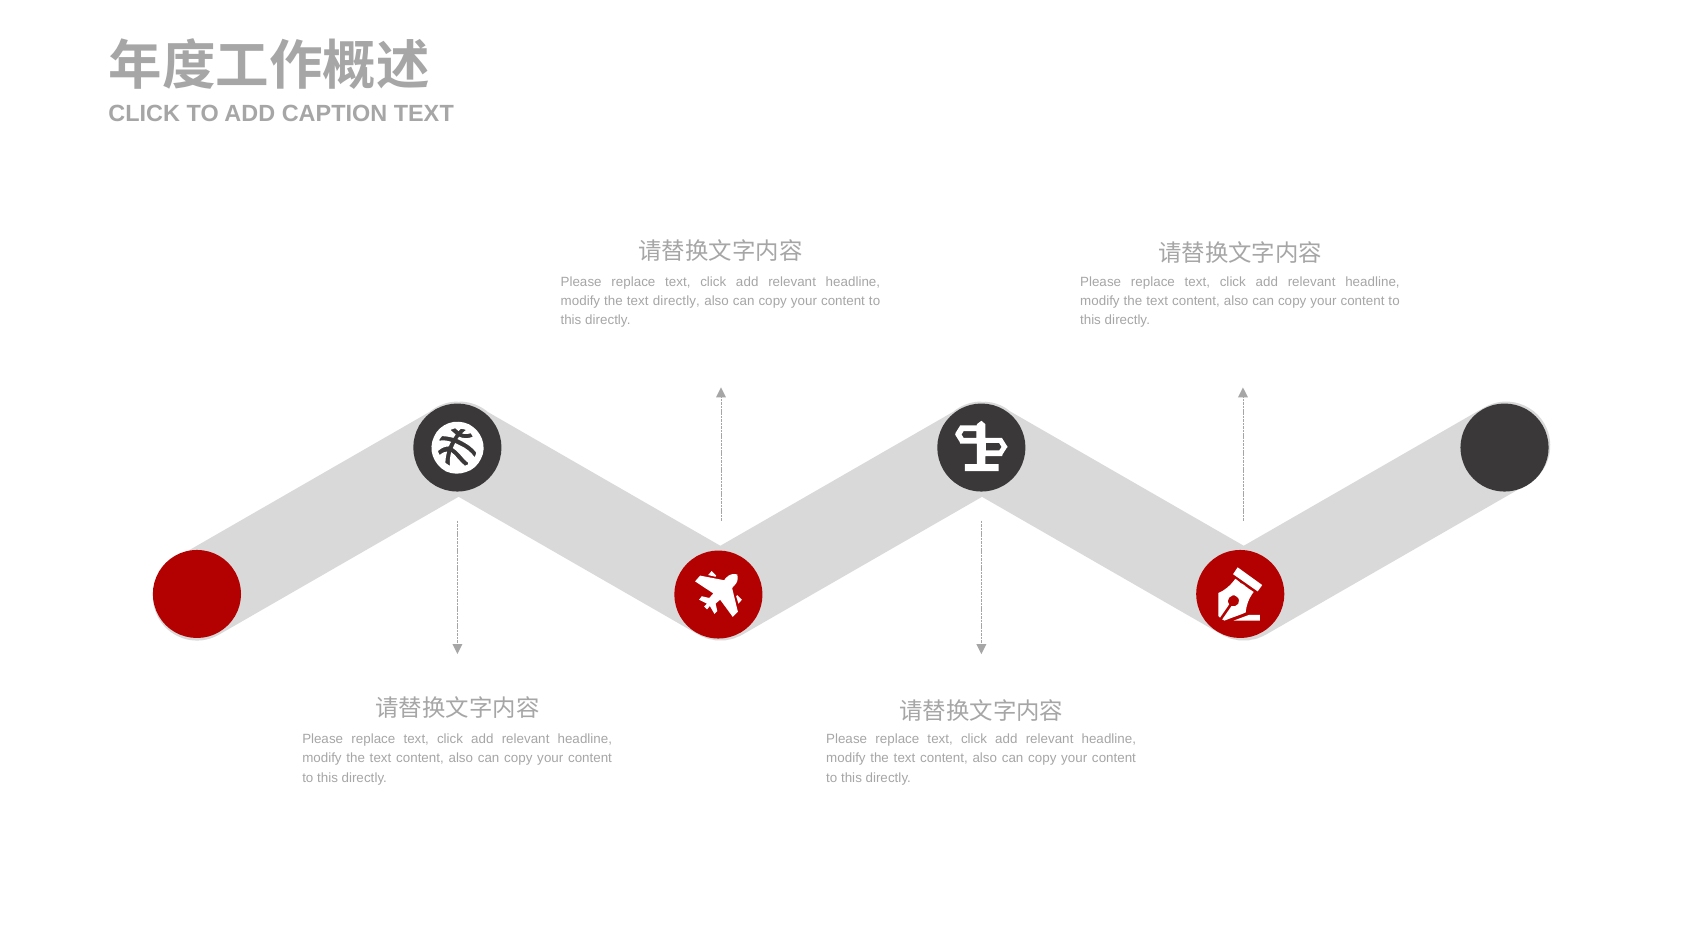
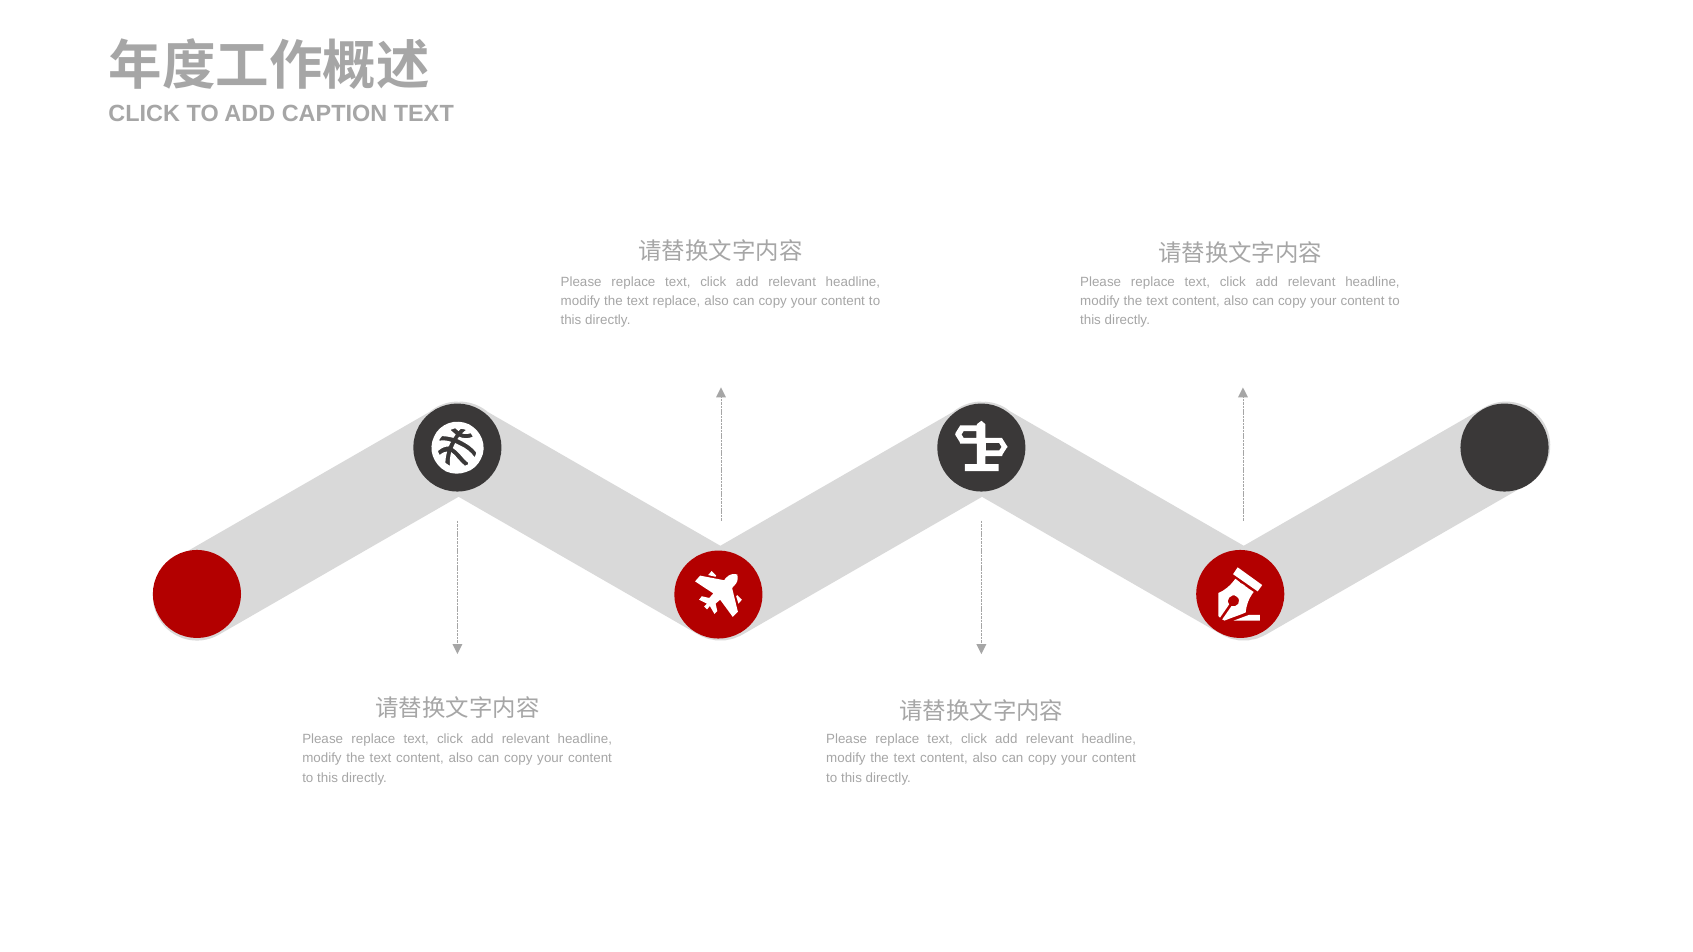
text directly: directly -> replace
